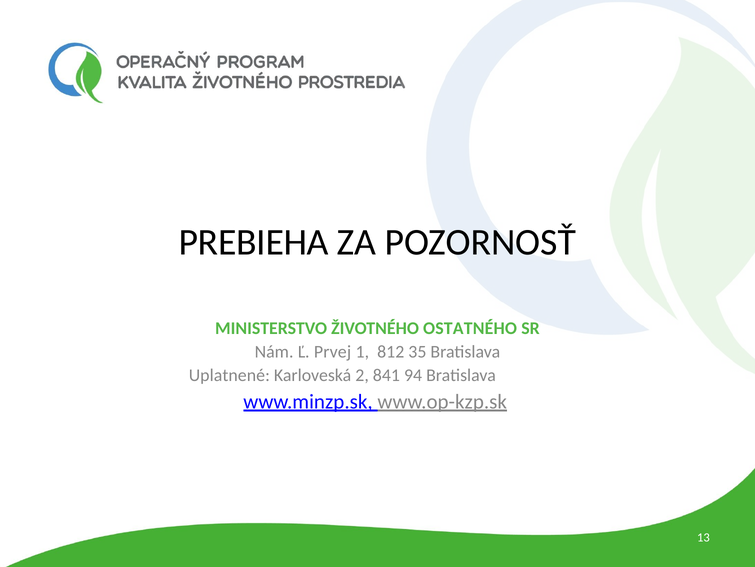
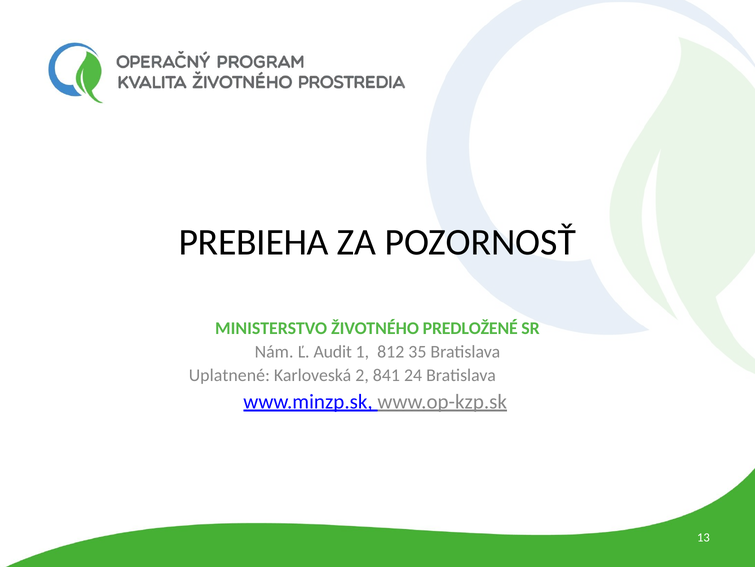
OSTATNÉHO: OSTATNÉHO -> PREDLOŽENÉ
Prvej: Prvej -> Audit
94: 94 -> 24
